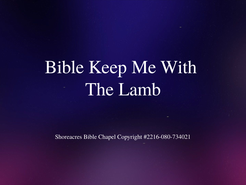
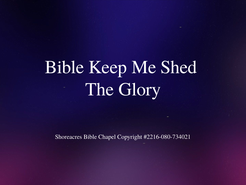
With: With -> Shed
Lamb: Lamb -> Glory
